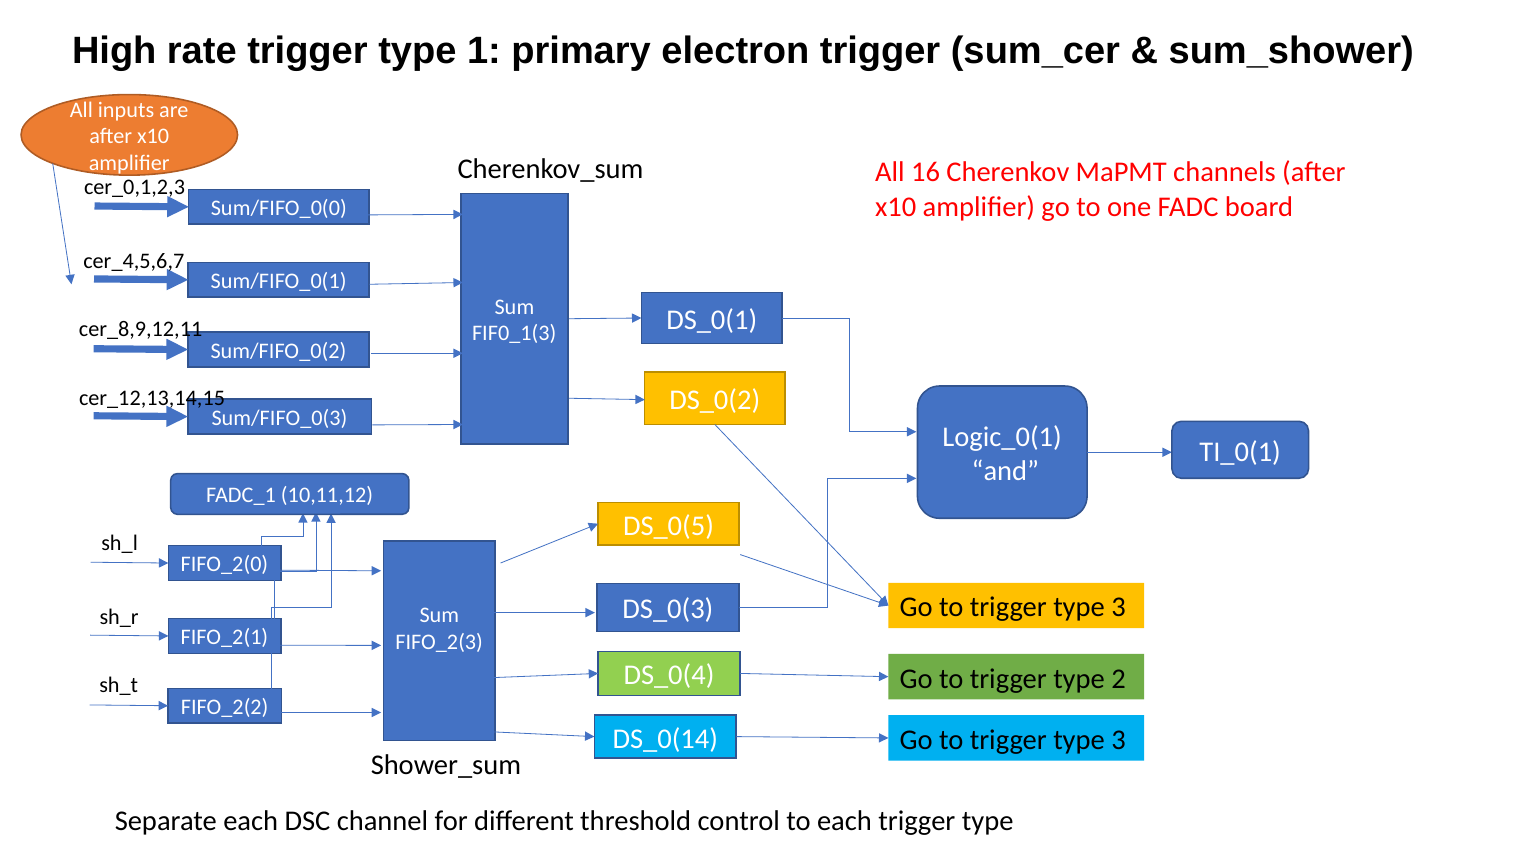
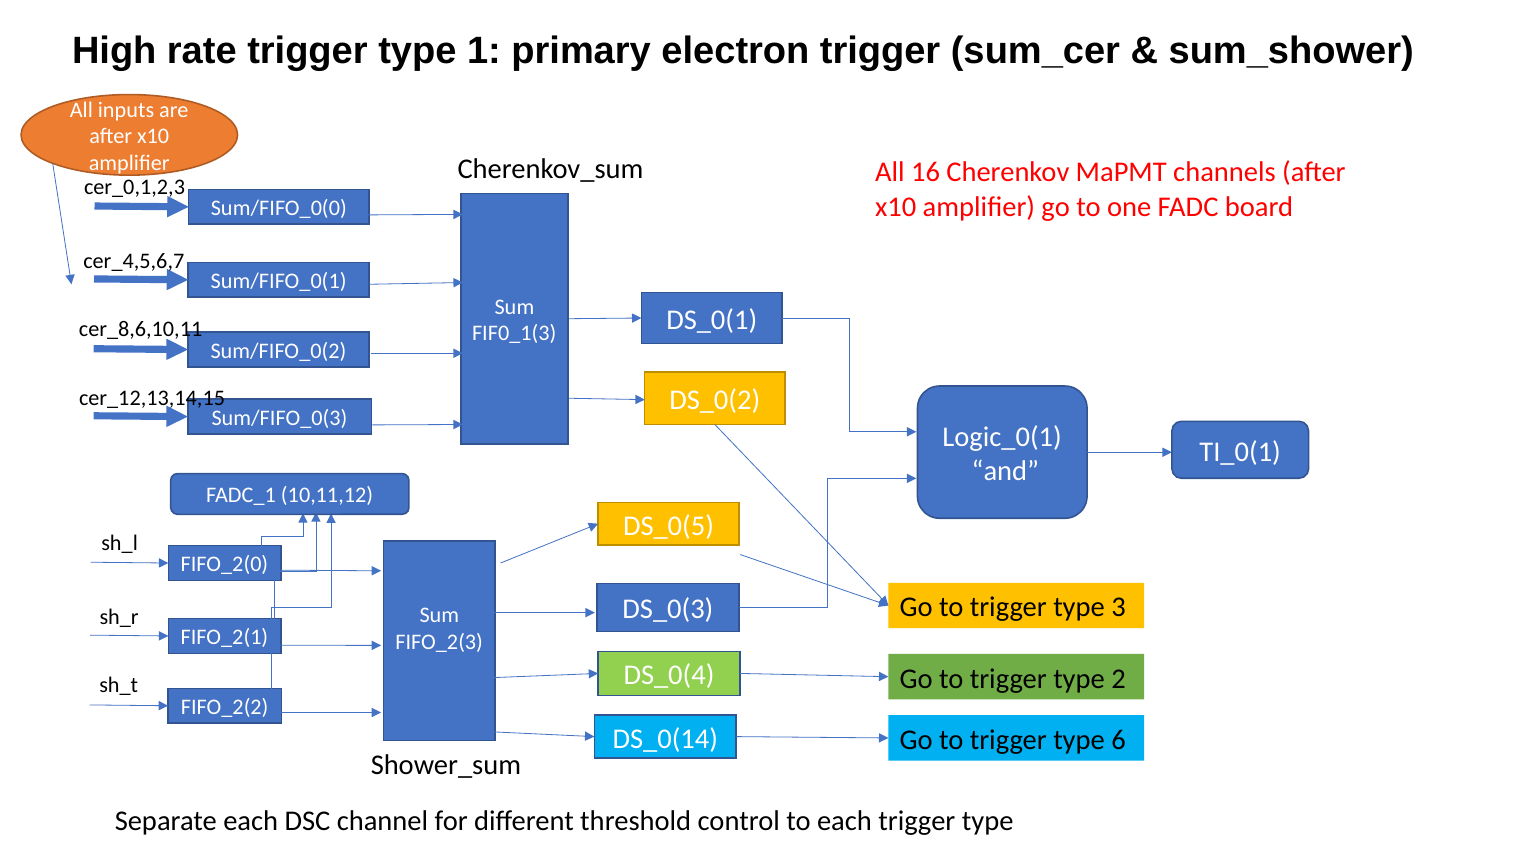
cer_8,9,12,11: cer_8,9,12,11 -> cer_8,6,10,11
3 at (1119, 740): 3 -> 6
